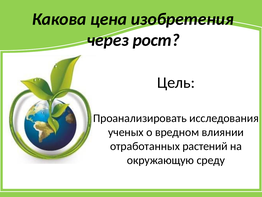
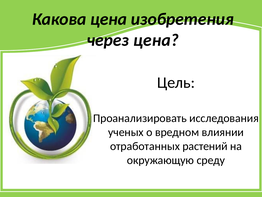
через рост: рост -> цена
